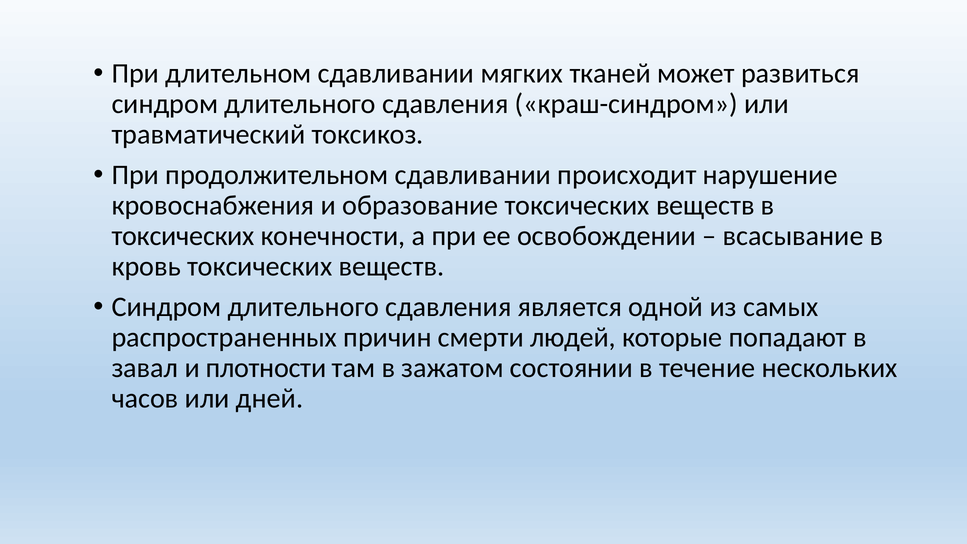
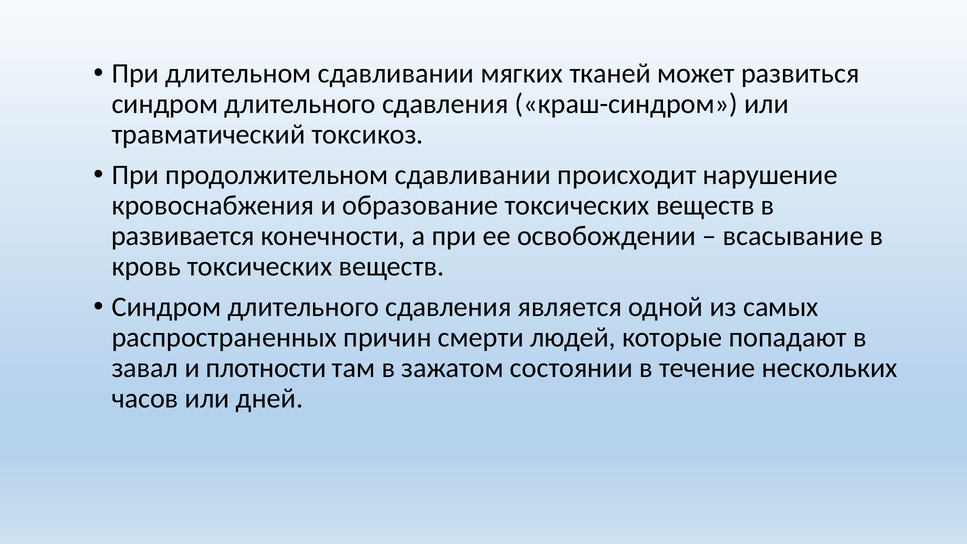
токсических at (183, 236): токсических -> развивается
